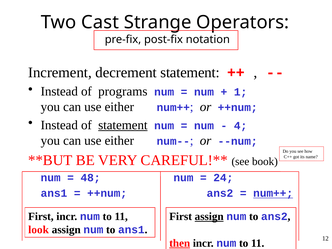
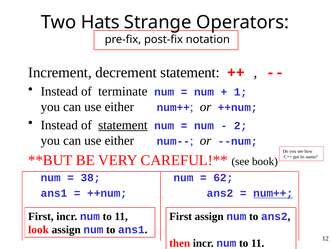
Cast: Cast -> Hats
programs: programs -> terminate
4: 4 -> 2
48: 48 -> 38
24: 24 -> 62
assign at (209, 217) underline: present -> none
then underline: present -> none
